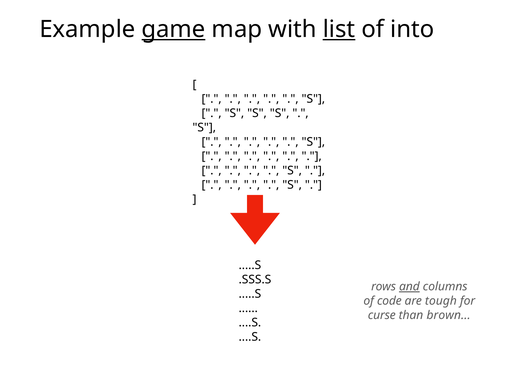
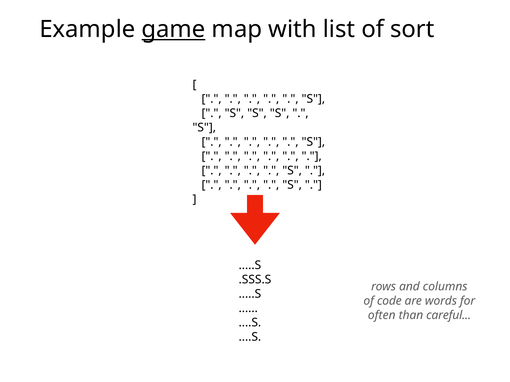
list underline: present -> none
into: into -> sort
and underline: present -> none
tough: tough -> words
curse: curse -> often
brown: brown -> careful
